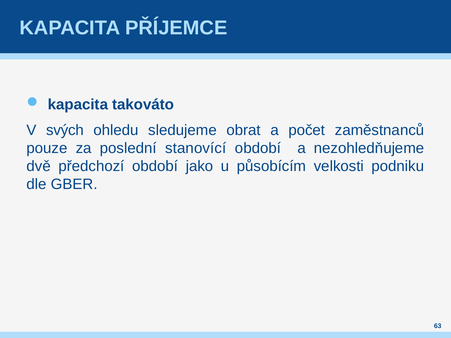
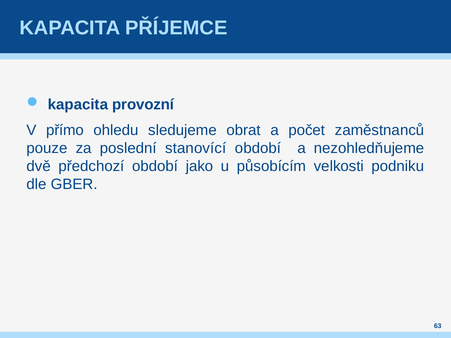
takováto: takováto -> provozní
svých: svých -> přímo
